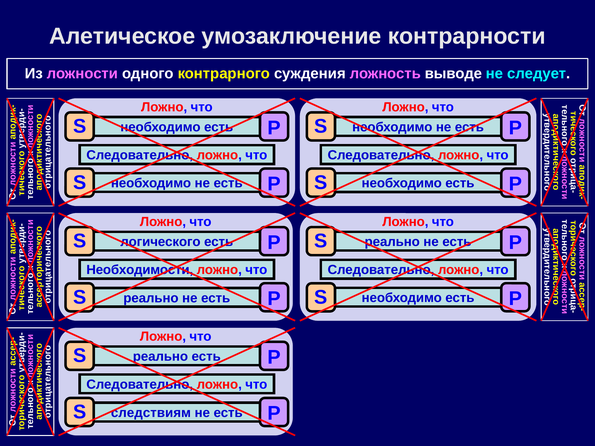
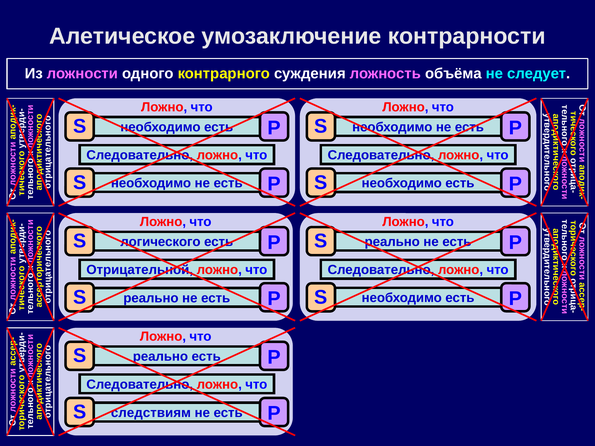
выводе: выводе -> объёма
Необходимости: Необходимости -> Отрицательной
